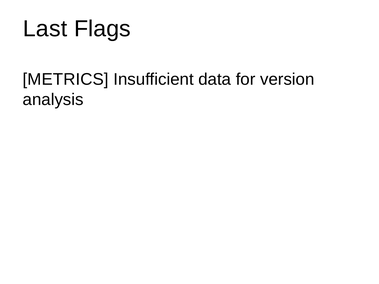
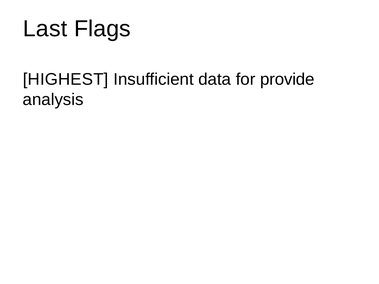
METRICS: METRICS -> HIGHEST
version: version -> provide
